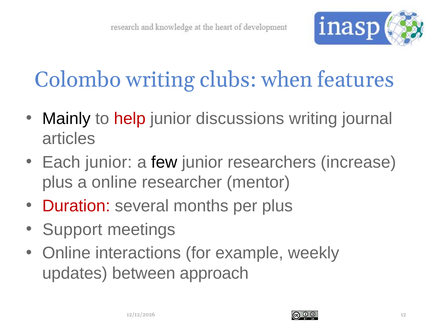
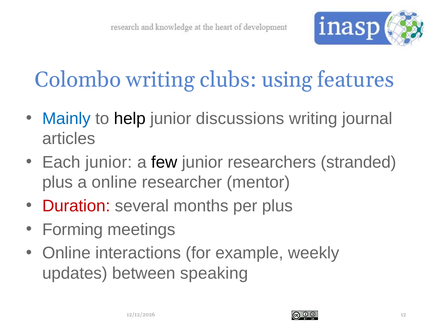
when: when -> using
Mainly colour: black -> blue
help colour: red -> black
increase: increase -> stranded
Support: Support -> Forming
approach: approach -> speaking
